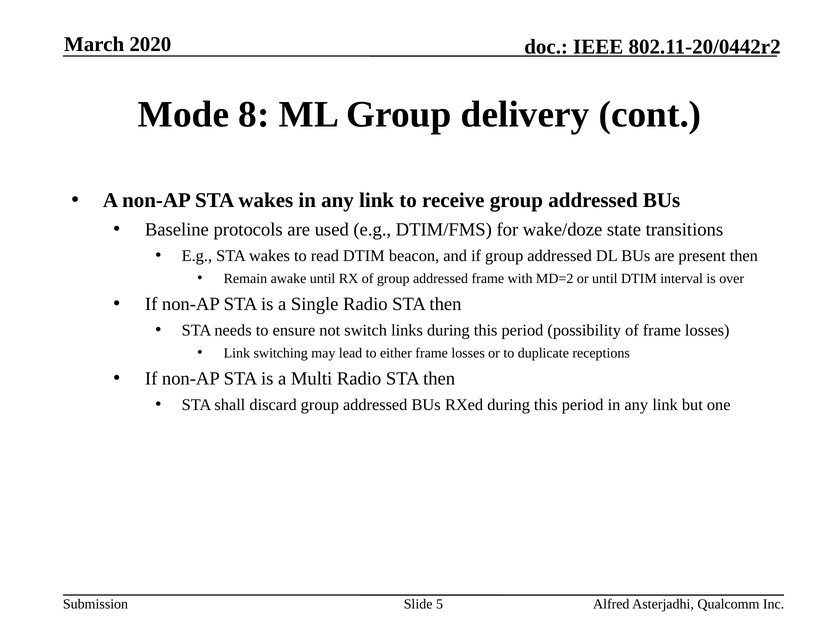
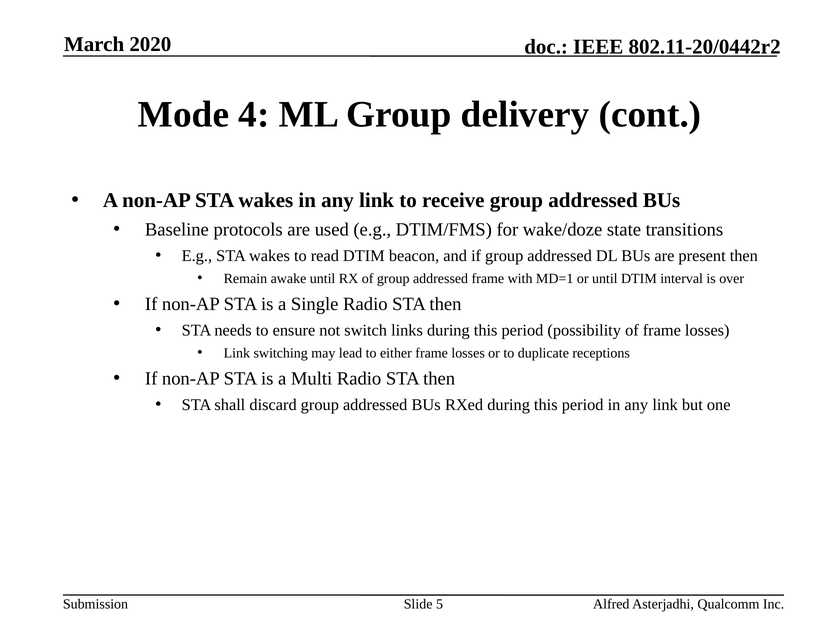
8: 8 -> 4
MD=2: MD=2 -> MD=1
